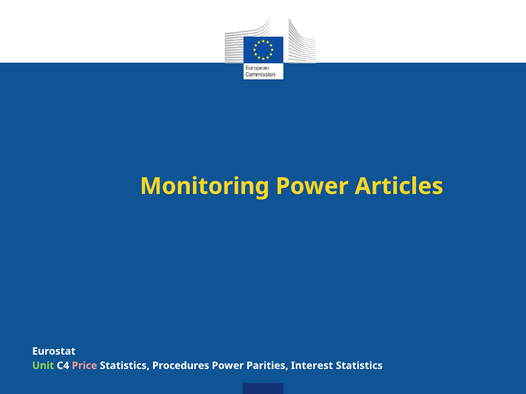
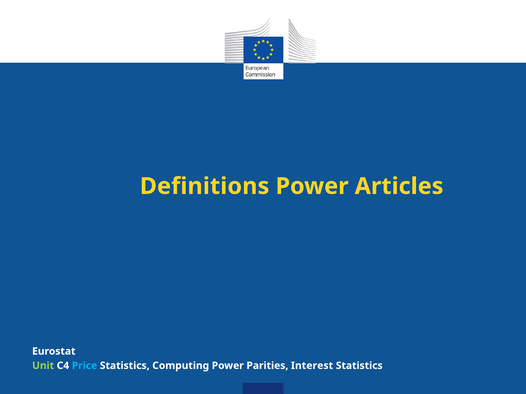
Monitoring: Monitoring -> Definitions
Price colour: pink -> light blue
Procedures: Procedures -> Computing
